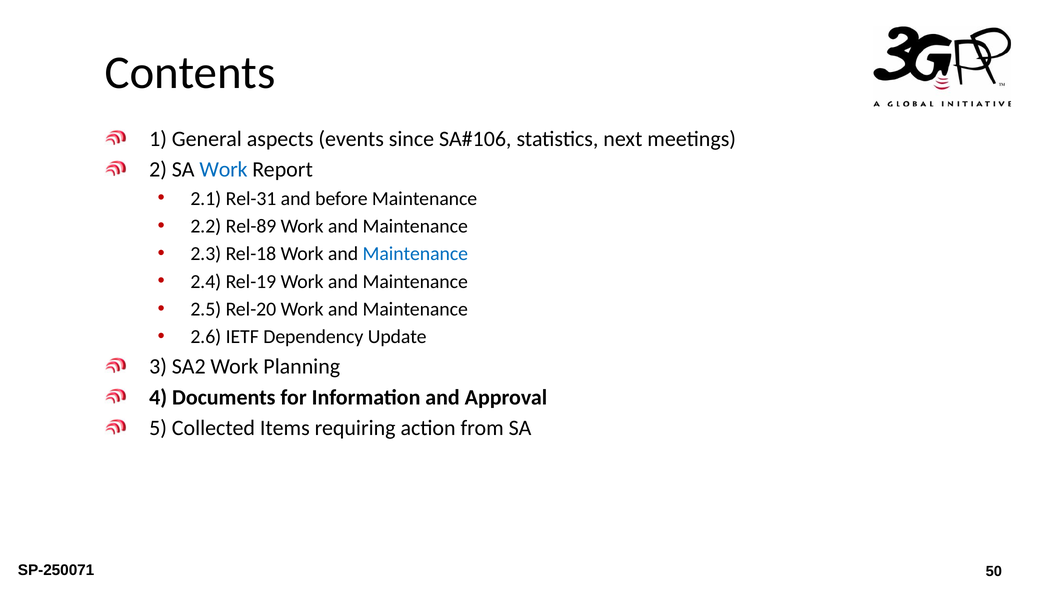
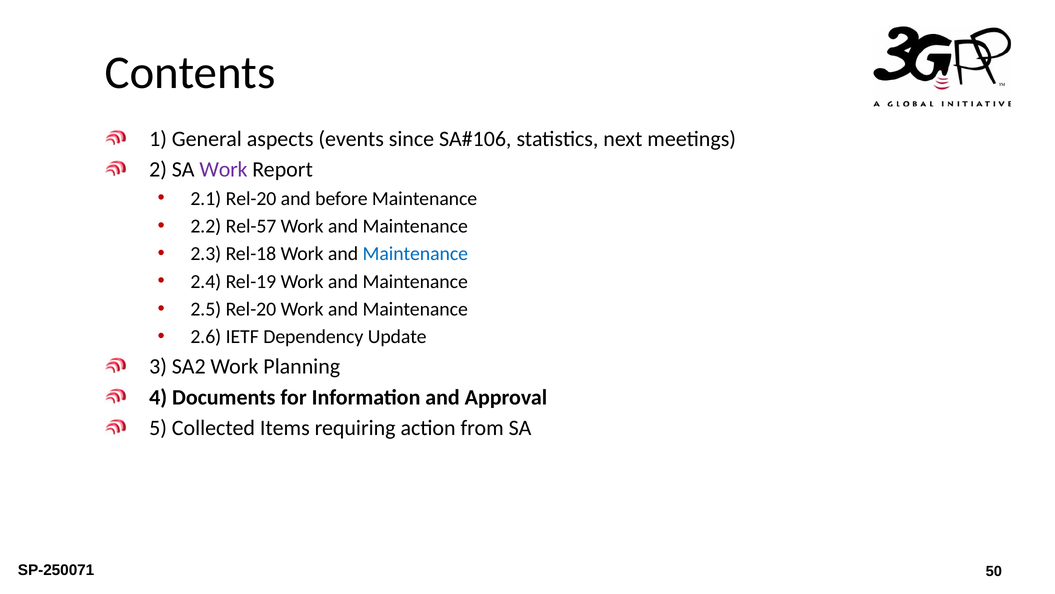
Work at (223, 169) colour: blue -> purple
2.1 Rel-31: Rel-31 -> Rel-20
Rel-89: Rel-89 -> Rel-57
